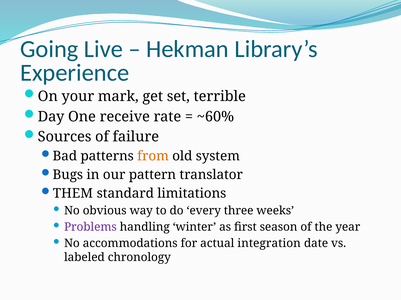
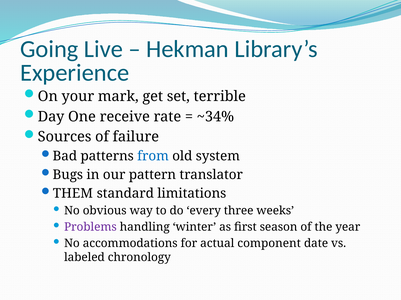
~60%: ~60% -> ~34%
from colour: orange -> blue
integration: integration -> component
